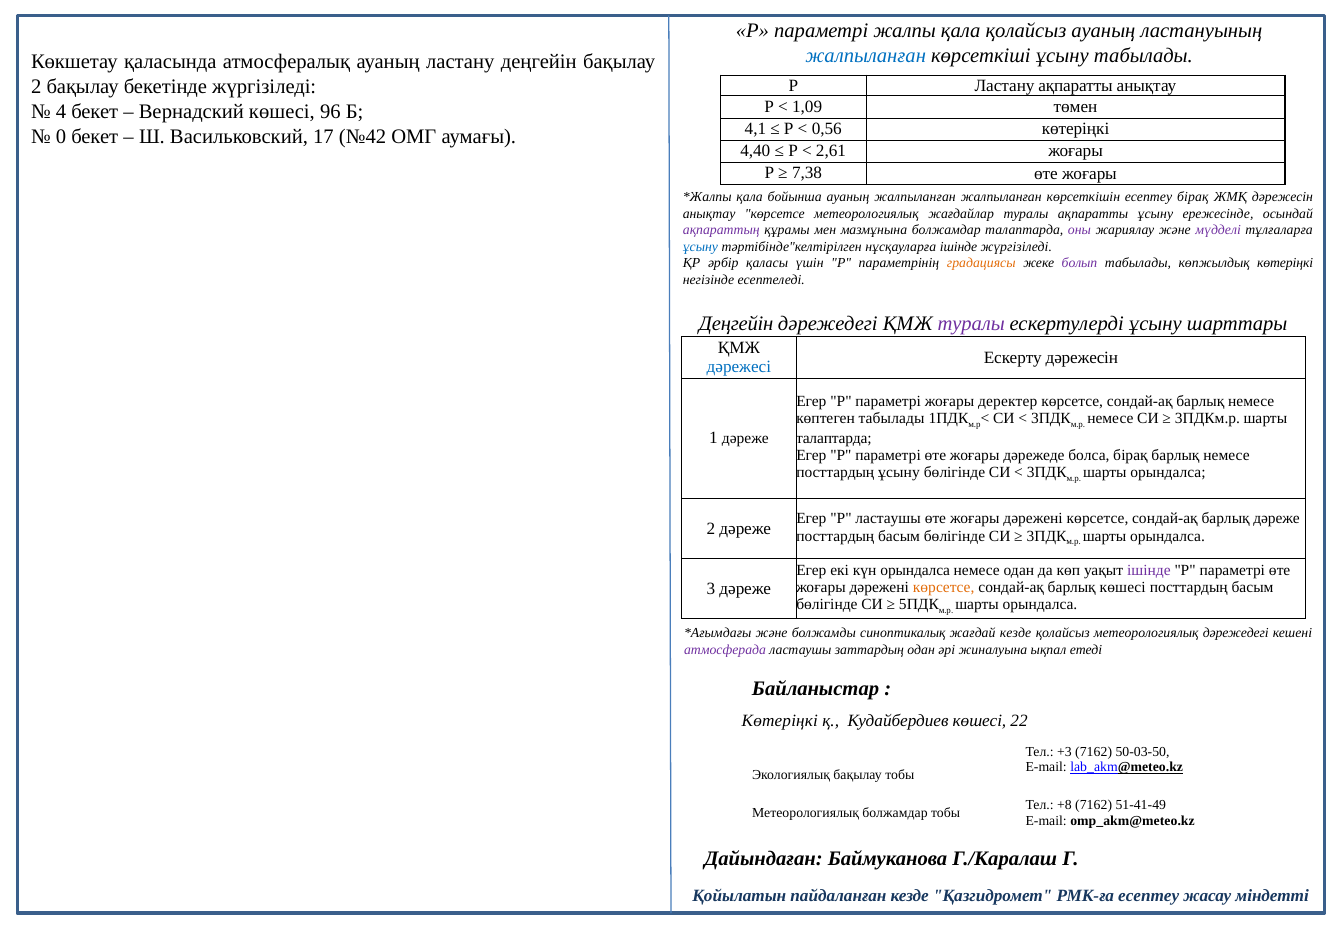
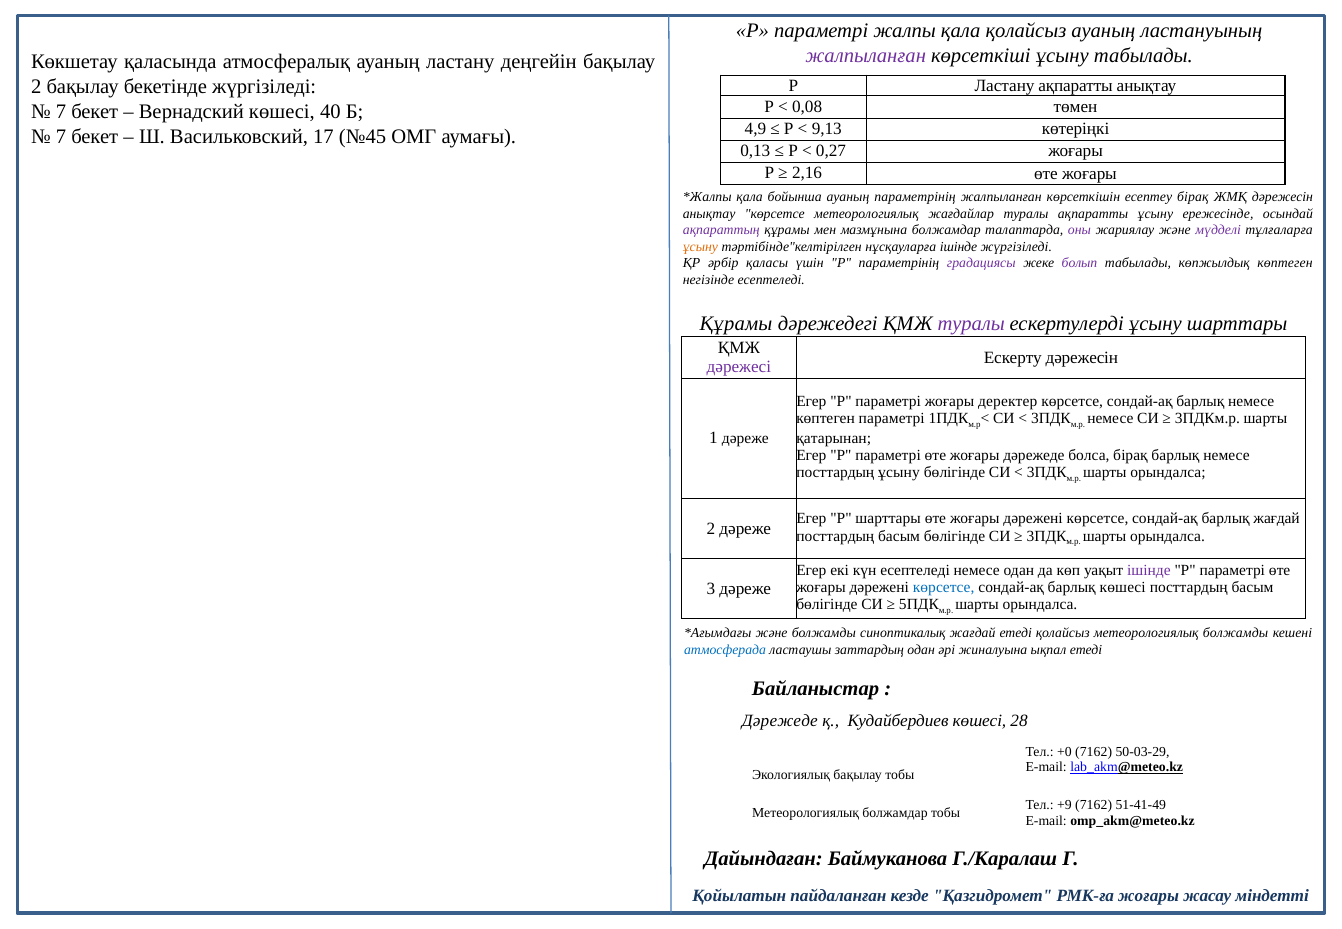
жалпыланған at (866, 56) colour: blue -> purple
1,09: 1,09 -> 0,08
4 at (61, 112): 4 -> 7
96: 96 -> 40
4,1: 4,1 -> 4,9
0,56: 0,56 -> 9,13
0 at (61, 136): 0 -> 7
№42: №42 -> №45
4,40: 4,40 -> 0,13
2,61: 2,61 -> 0,27
7,38: 7,38 -> 2,16
ауаның жалпыланған: жалпыланған -> параметрінің
ұсыну at (700, 247) colour: blue -> orange
градациясы colour: orange -> purple
көпжылдық көтеріңкі: көтеріңкі -> көптеген
Деңгейін at (736, 324): Деңгейін -> Құрамы
дәрежесі colour: blue -> purple
көптеген табылады: табылады -> параметрі
талаптарда at (834, 438): талаптарда -> қатарынан
Р ластаушы: ластаушы -> шарттары
барлық дәреже: дәреже -> жағдай
күн орындалса: орындалса -> есептеледі
көрсетсе at (944, 587) colour: orange -> blue
жағдай кезде: кезде -> етеді
метеорологиялық дәрежедегі: дәрежедегі -> болжамды
атмосферада colour: purple -> blue
Көтеріңкі at (780, 721): Көтеріңкі -> Дәрежеде
22: 22 -> 28
+3: +3 -> +0
50-03-50: 50-03-50 -> 50-03-29
+8: +8 -> +9
РМК-ға есептеу: есептеу -> жоғары
